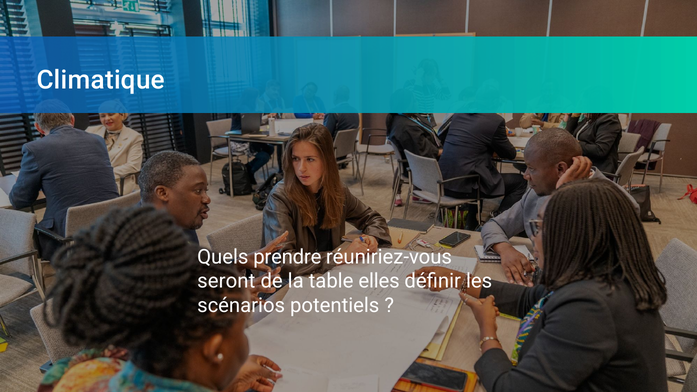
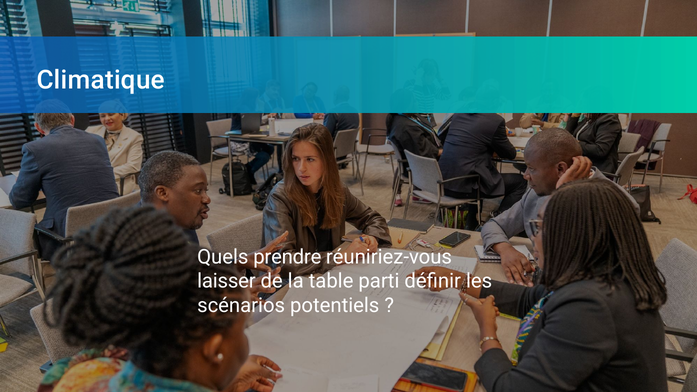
seront: seront -> laisser
elles: elles -> parti
